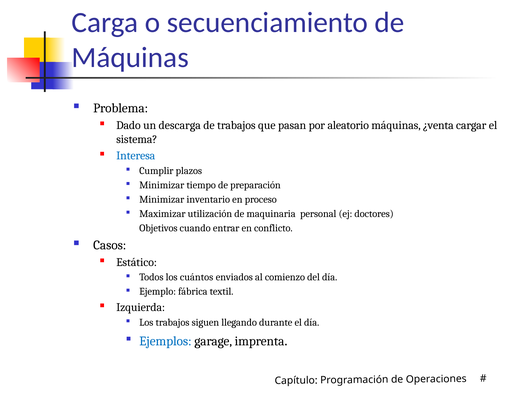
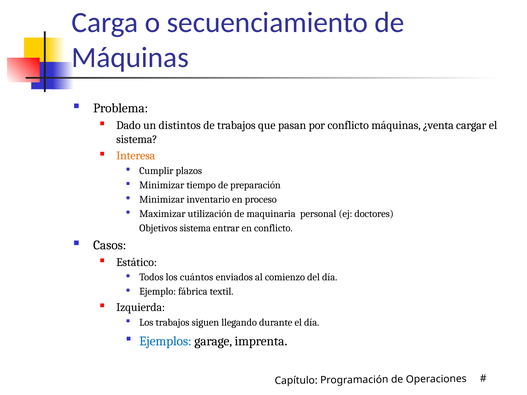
descarga: descarga -> distintos
por aleatorio: aleatorio -> conflicto
Interesa colour: blue -> orange
Objetivos cuando: cuando -> sistema
